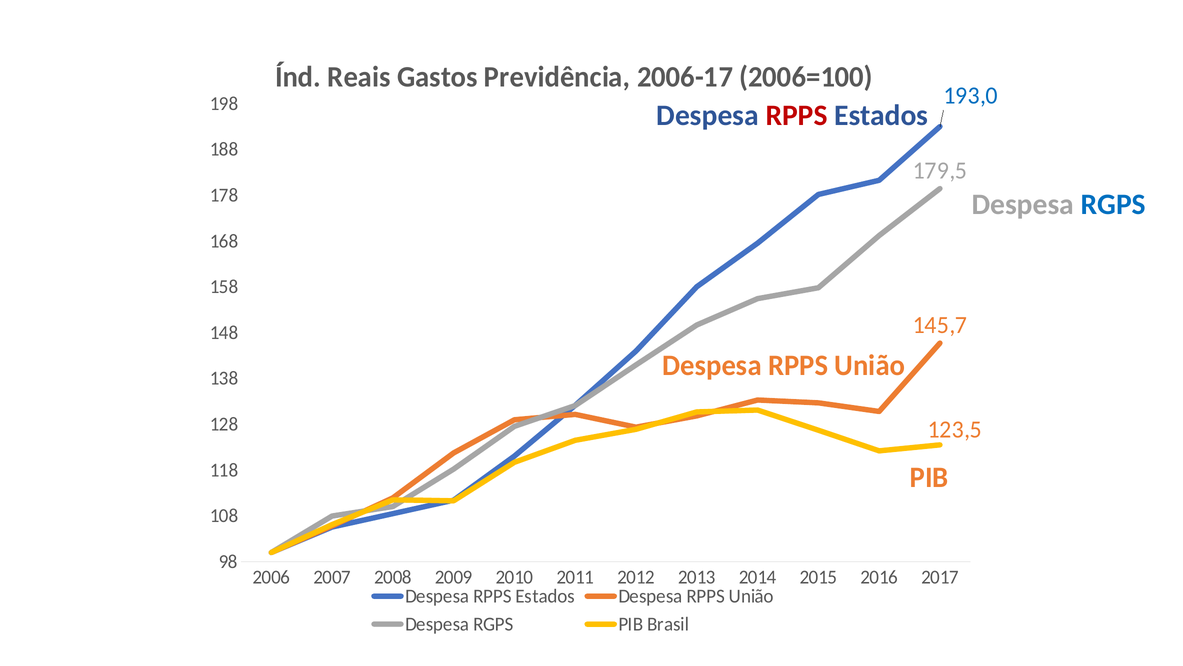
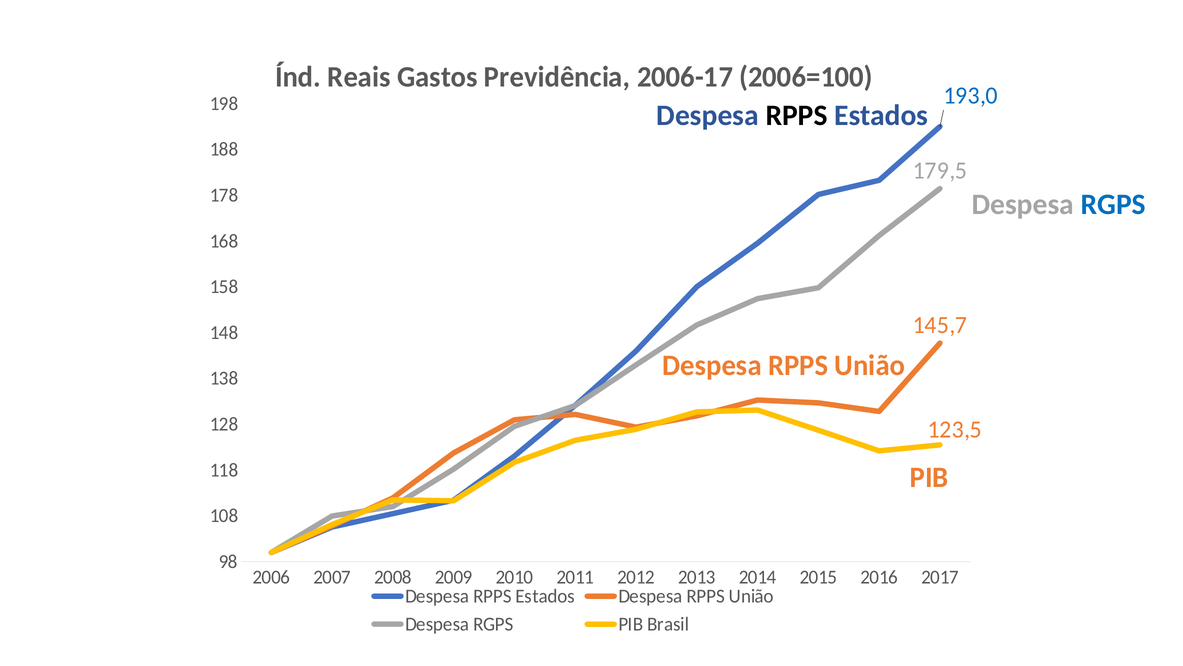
RPPS at (797, 115) colour: red -> black
